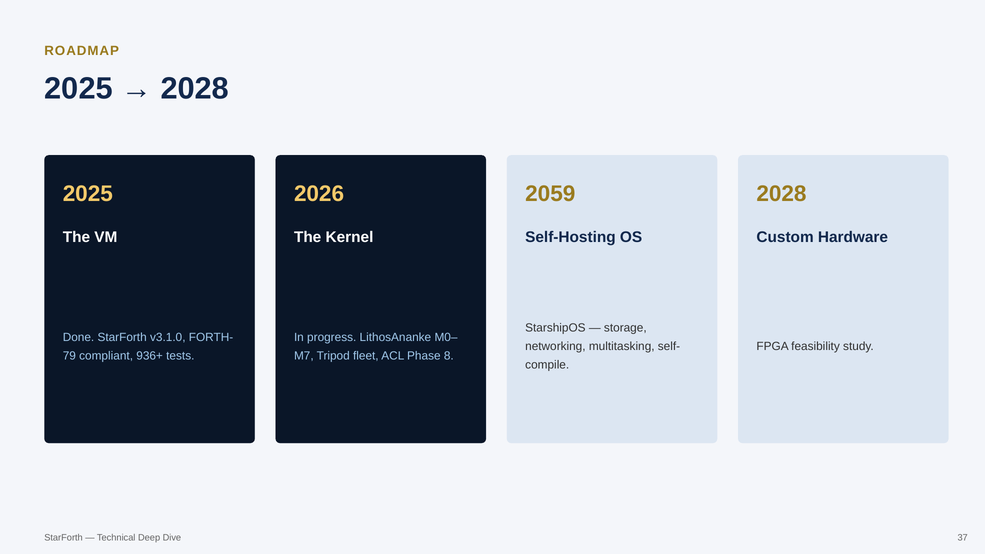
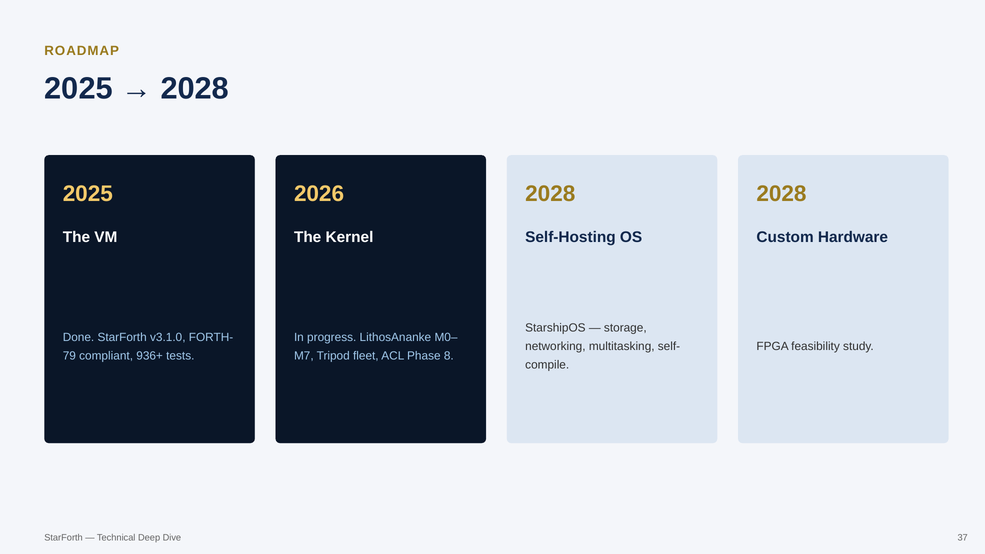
2059 at (550, 194): 2059 -> 2028
